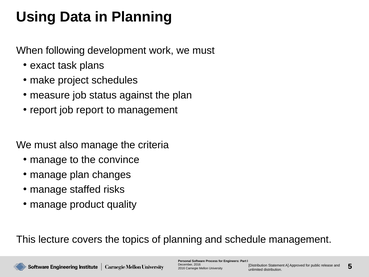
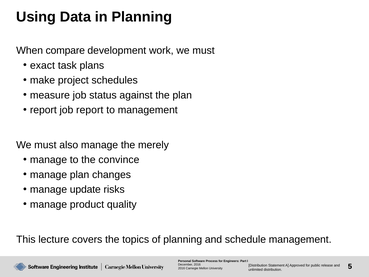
following: following -> compare
criteria: criteria -> merely
staffed: staffed -> update
